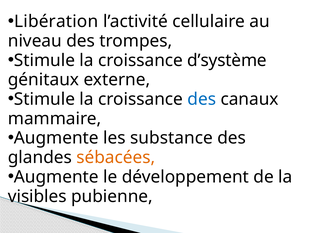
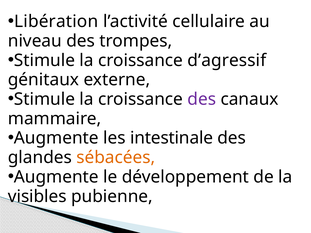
d’système: d’système -> d’agressif
des at (202, 99) colour: blue -> purple
substance: substance -> intestinale
